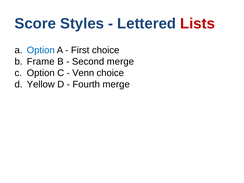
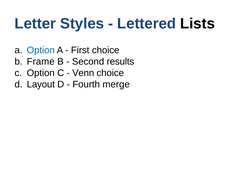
Score: Score -> Letter
Lists colour: red -> black
Second merge: merge -> results
Yellow: Yellow -> Layout
